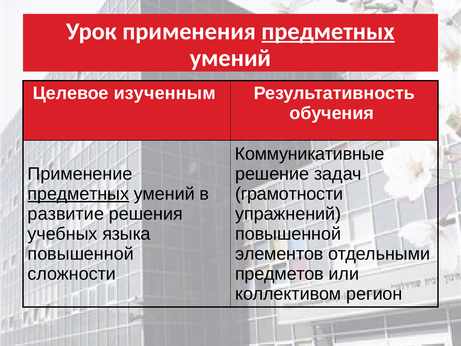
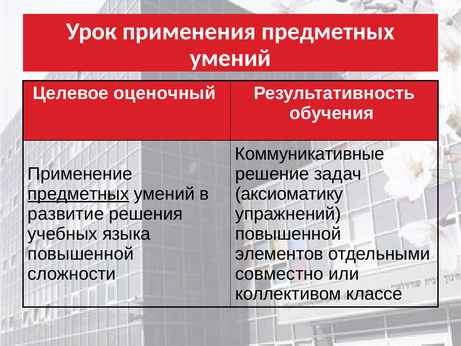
предметных at (328, 31) underline: present -> none
изученным: изученным -> оценочный
грамотности: грамотности -> аксиоматику
предметов: предметов -> совместно
регион: регион -> классе
